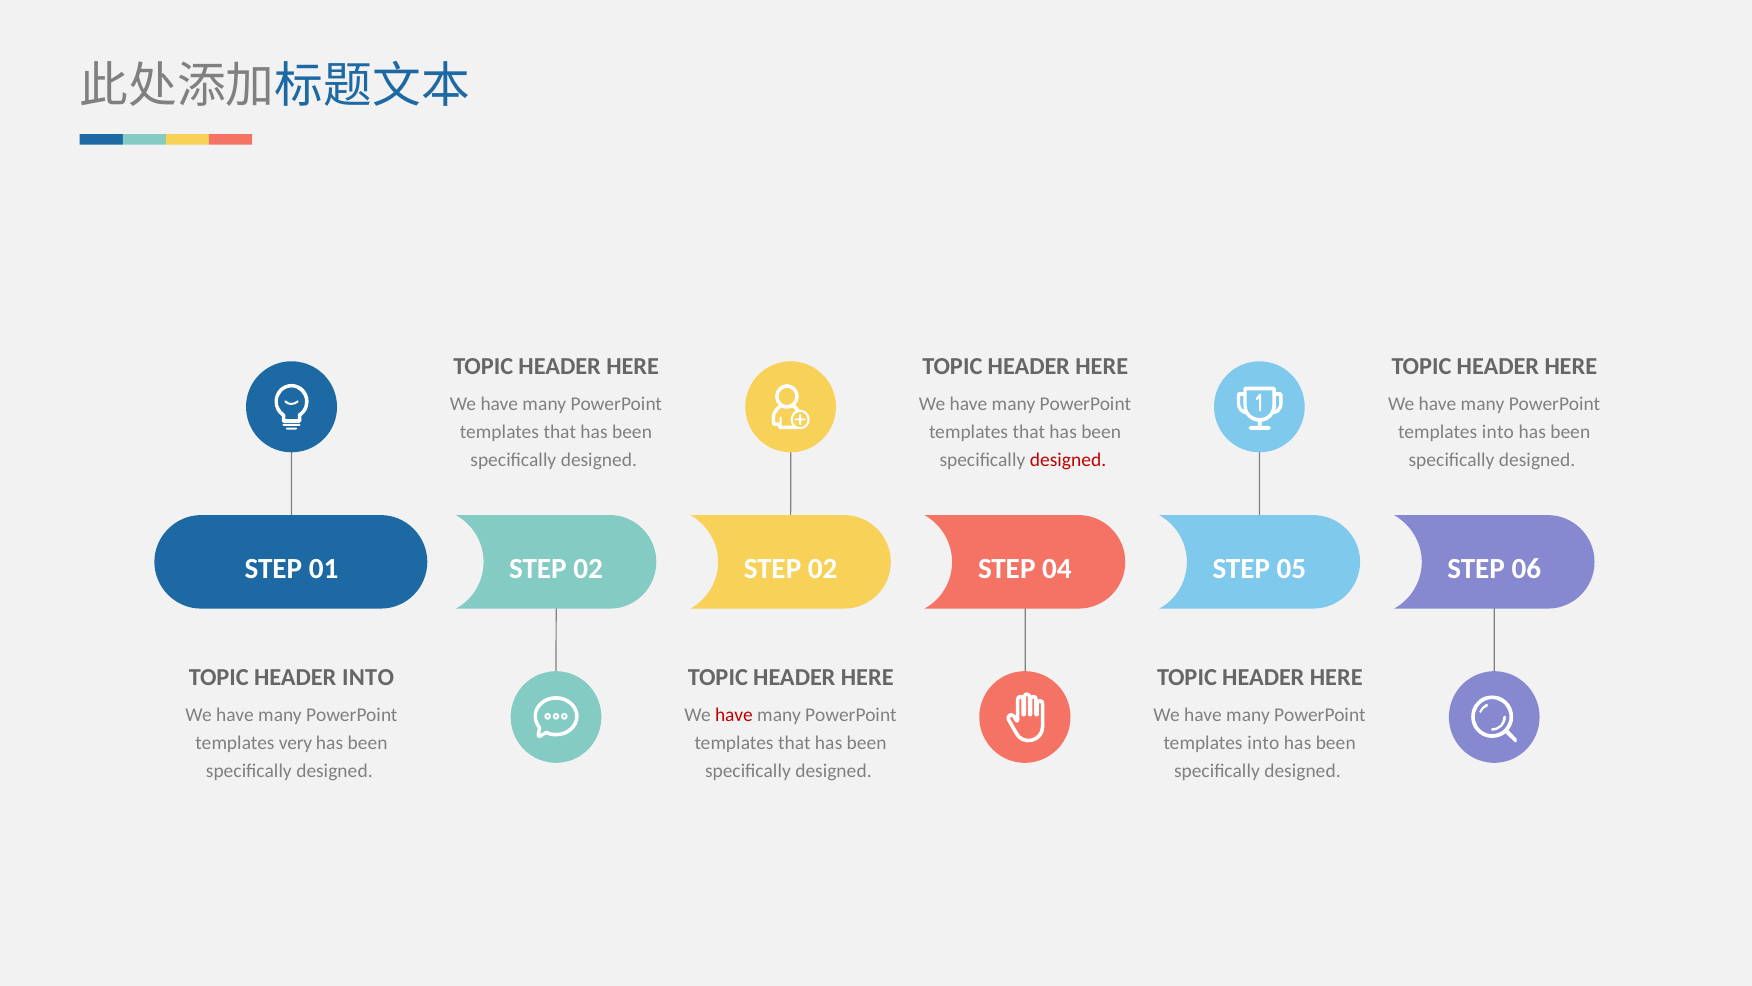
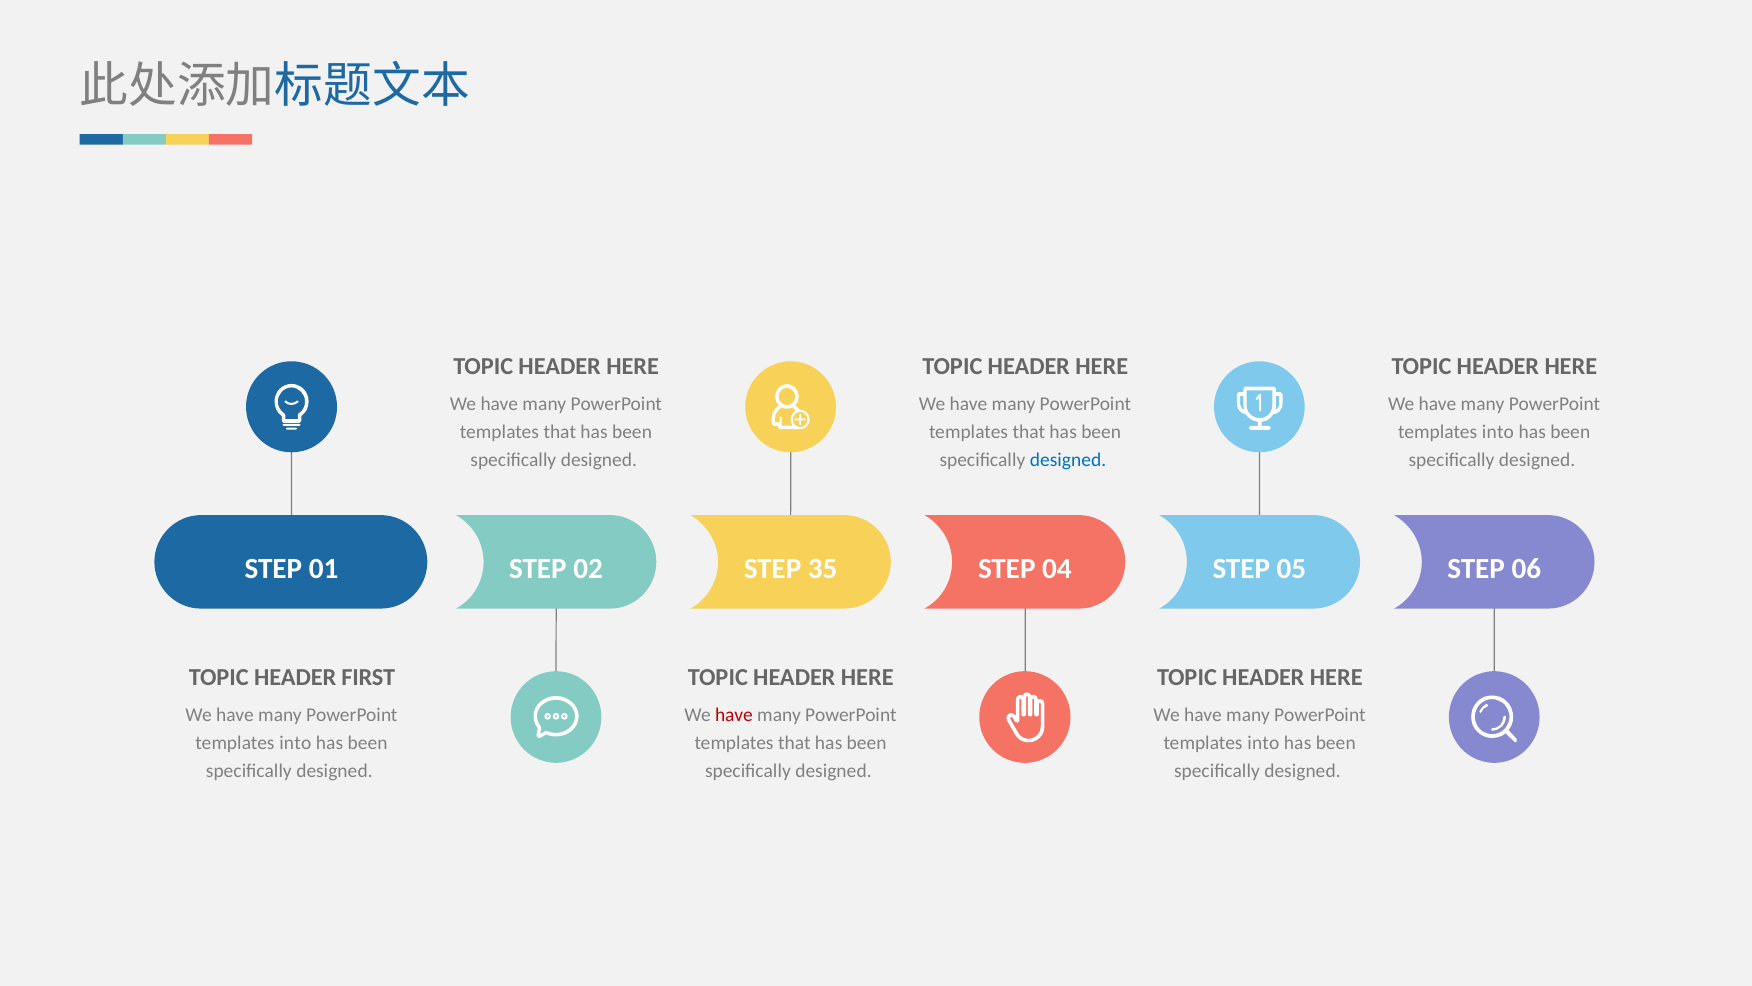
designed at (1068, 460) colour: red -> blue
02 STEP 02: 02 -> 35
HEADER INTO: INTO -> FIRST
very at (295, 743): very -> into
